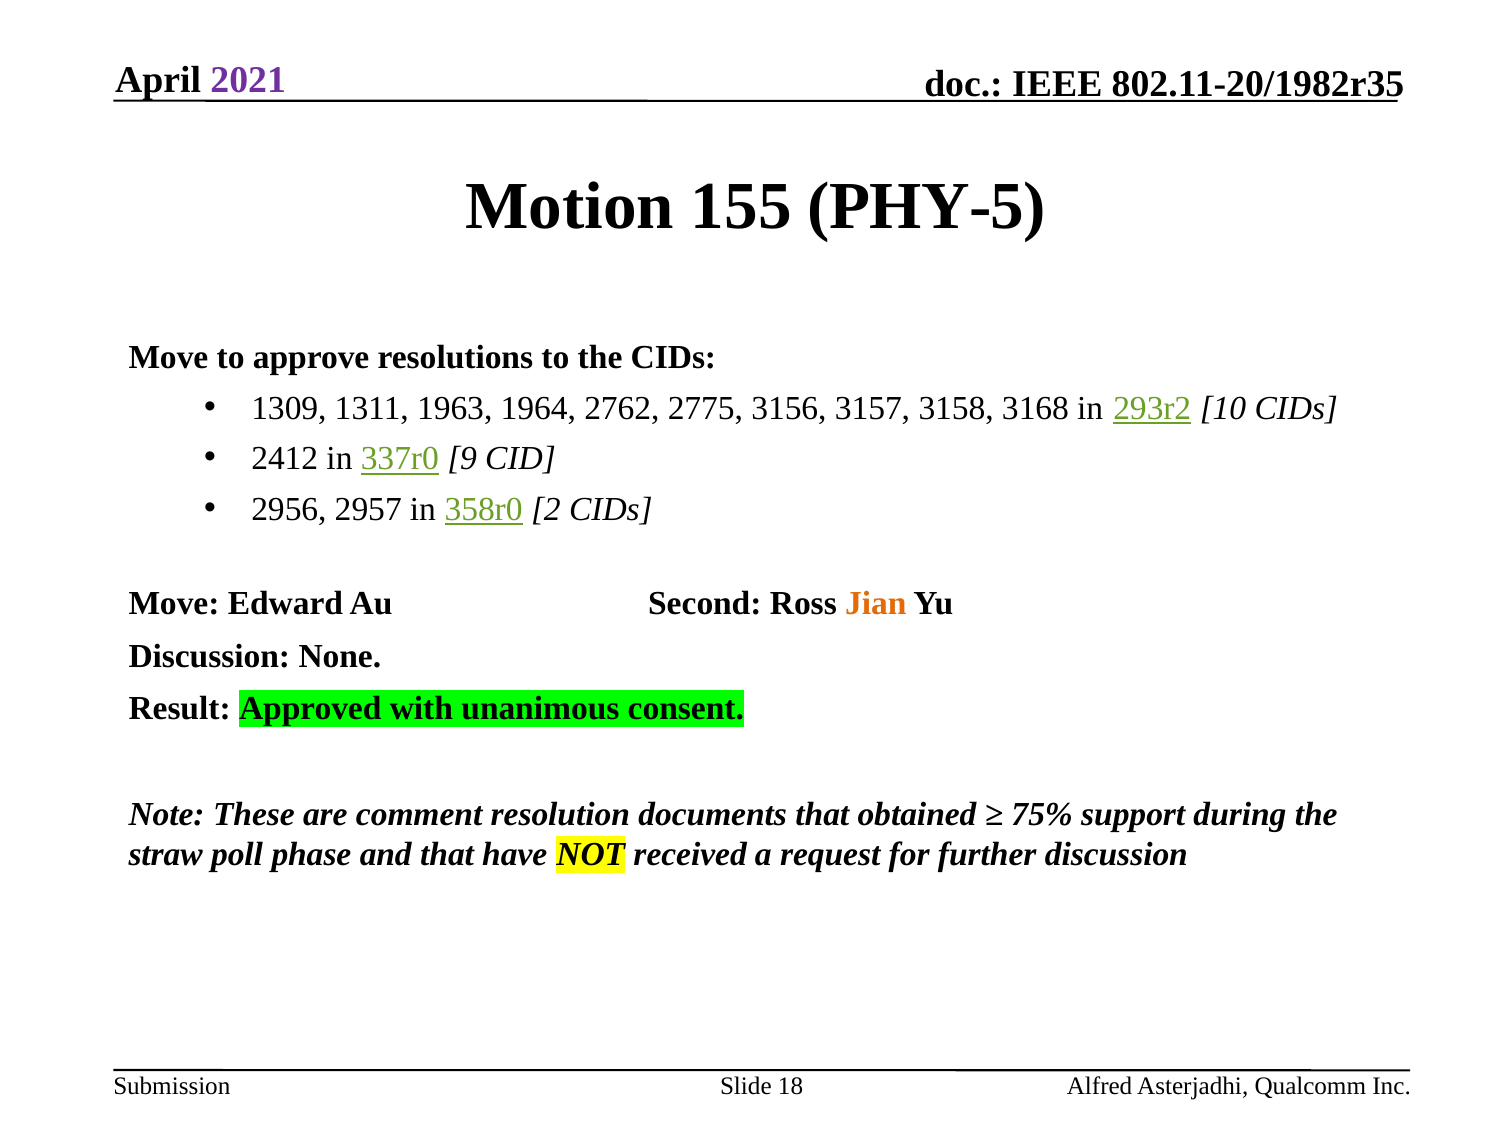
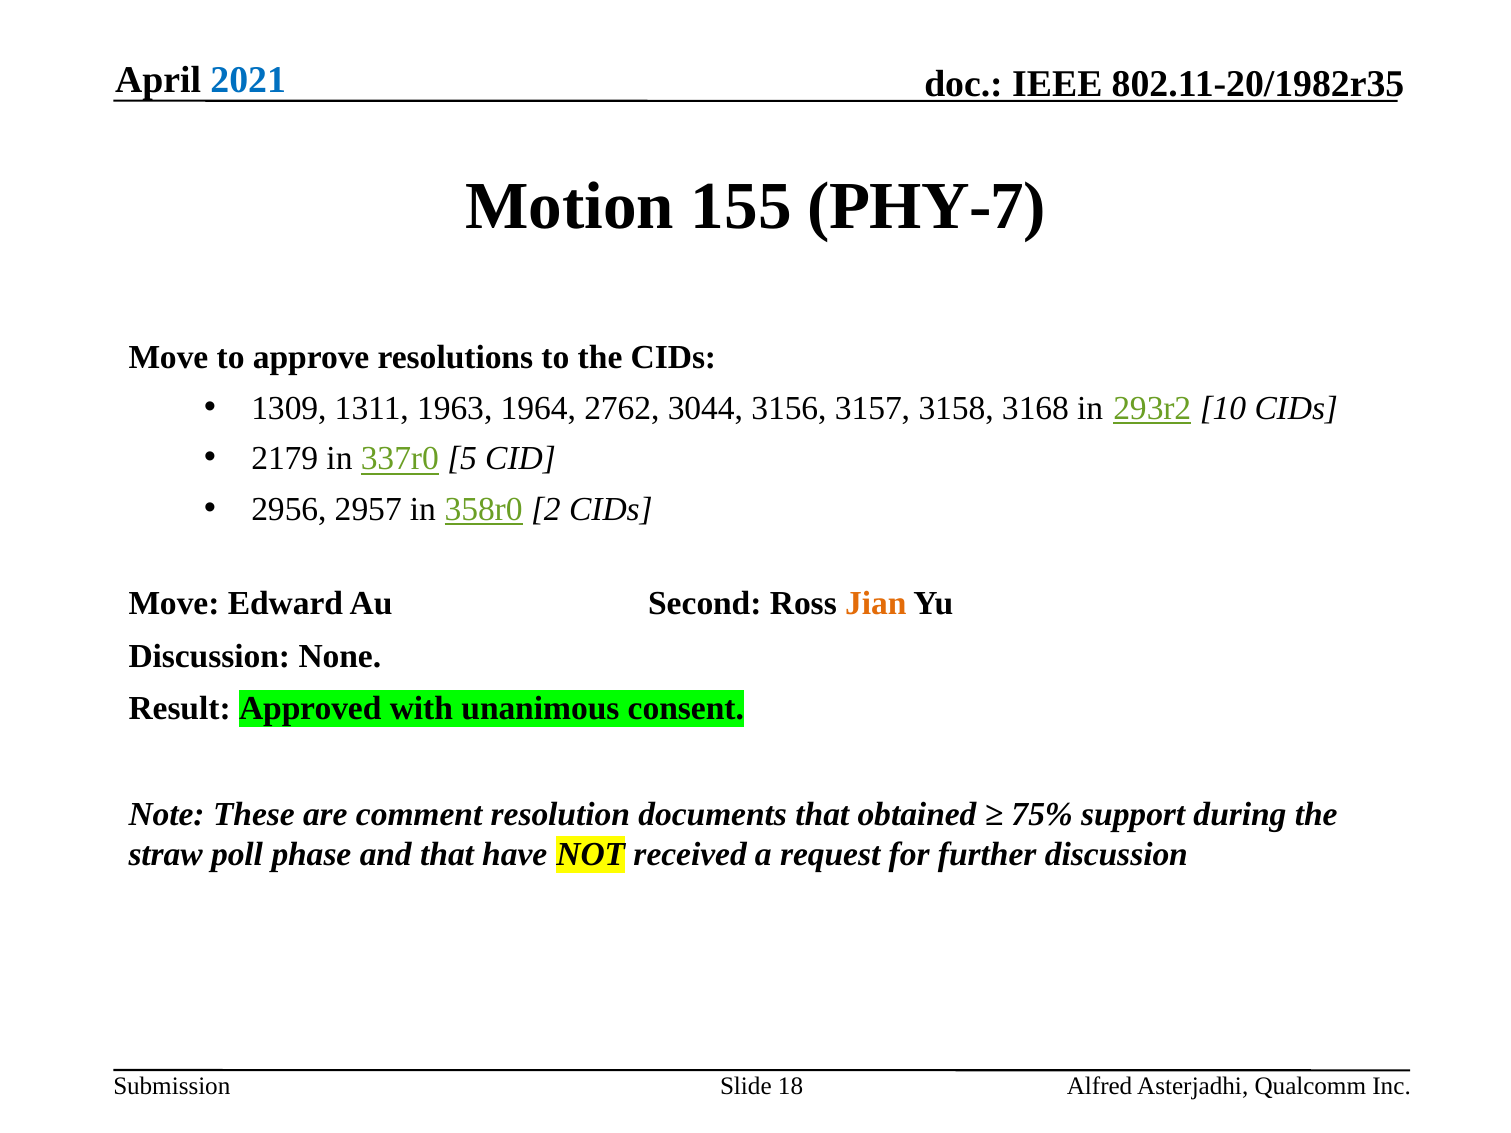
2021 colour: purple -> blue
PHY-5: PHY-5 -> PHY-7
2775: 2775 -> 3044
2412: 2412 -> 2179
9: 9 -> 5
